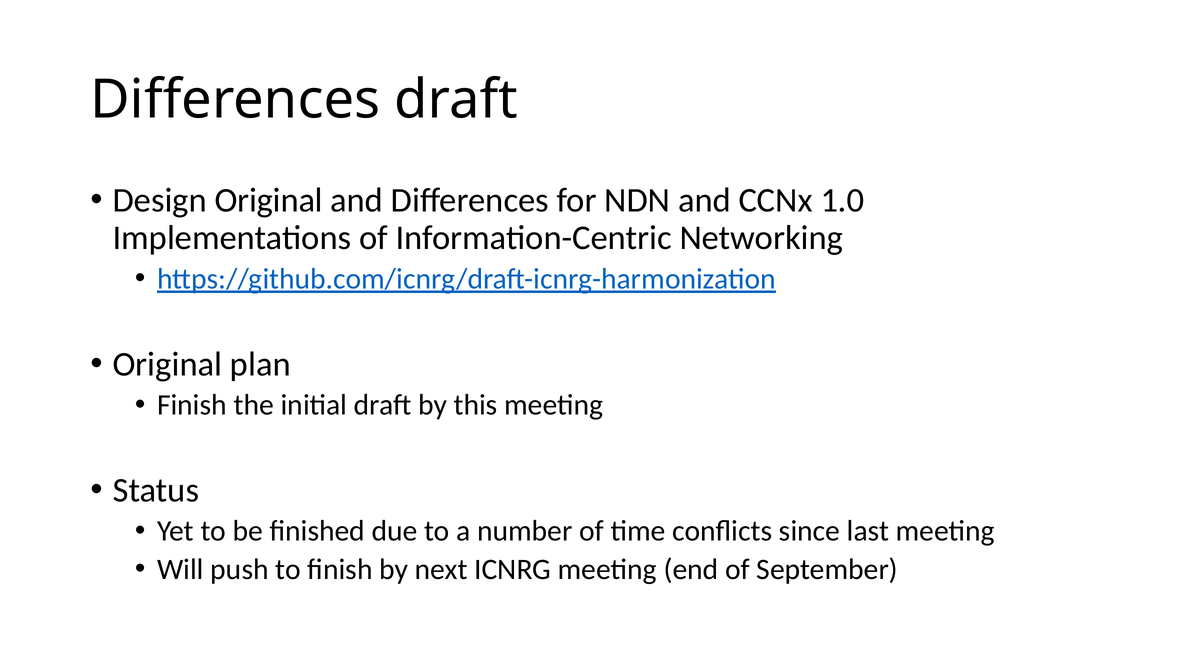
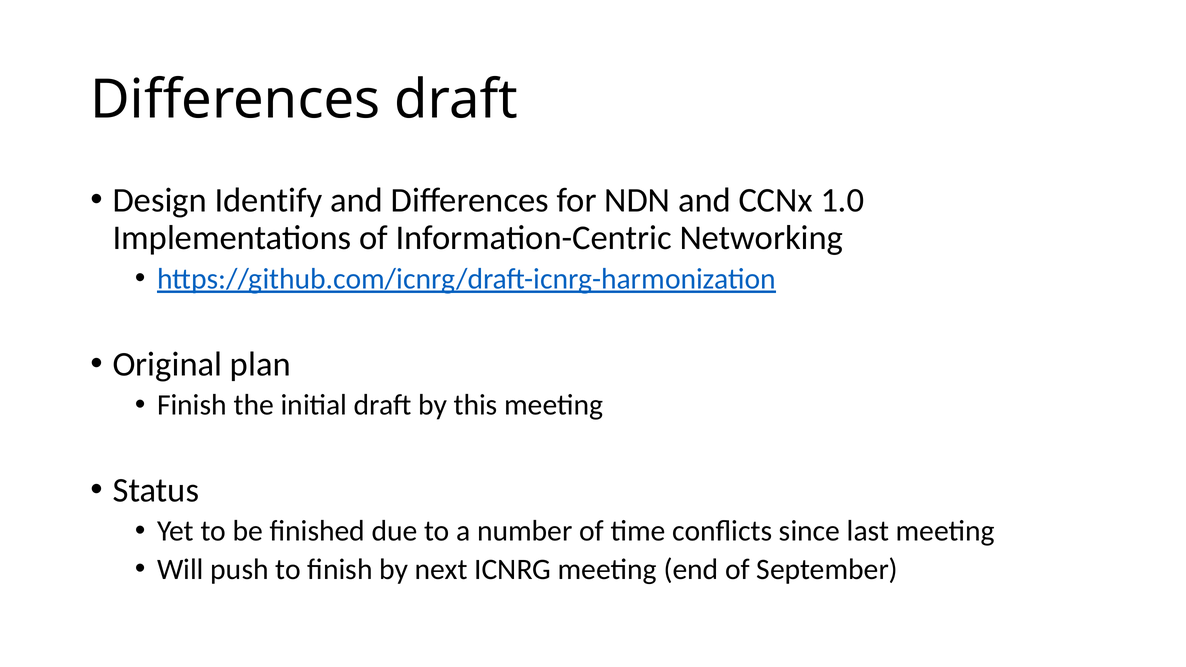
Design Original: Original -> Identify
